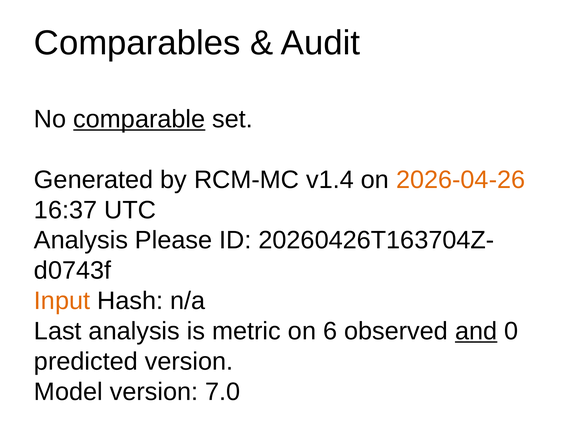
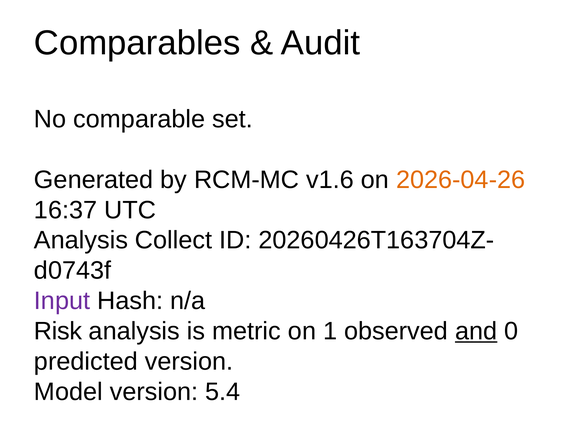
comparable underline: present -> none
v1.4: v1.4 -> v1.6
Please: Please -> Collect
Input colour: orange -> purple
Last: Last -> Risk
6: 6 -> 1
7.0: 7.0 -> 5.4
